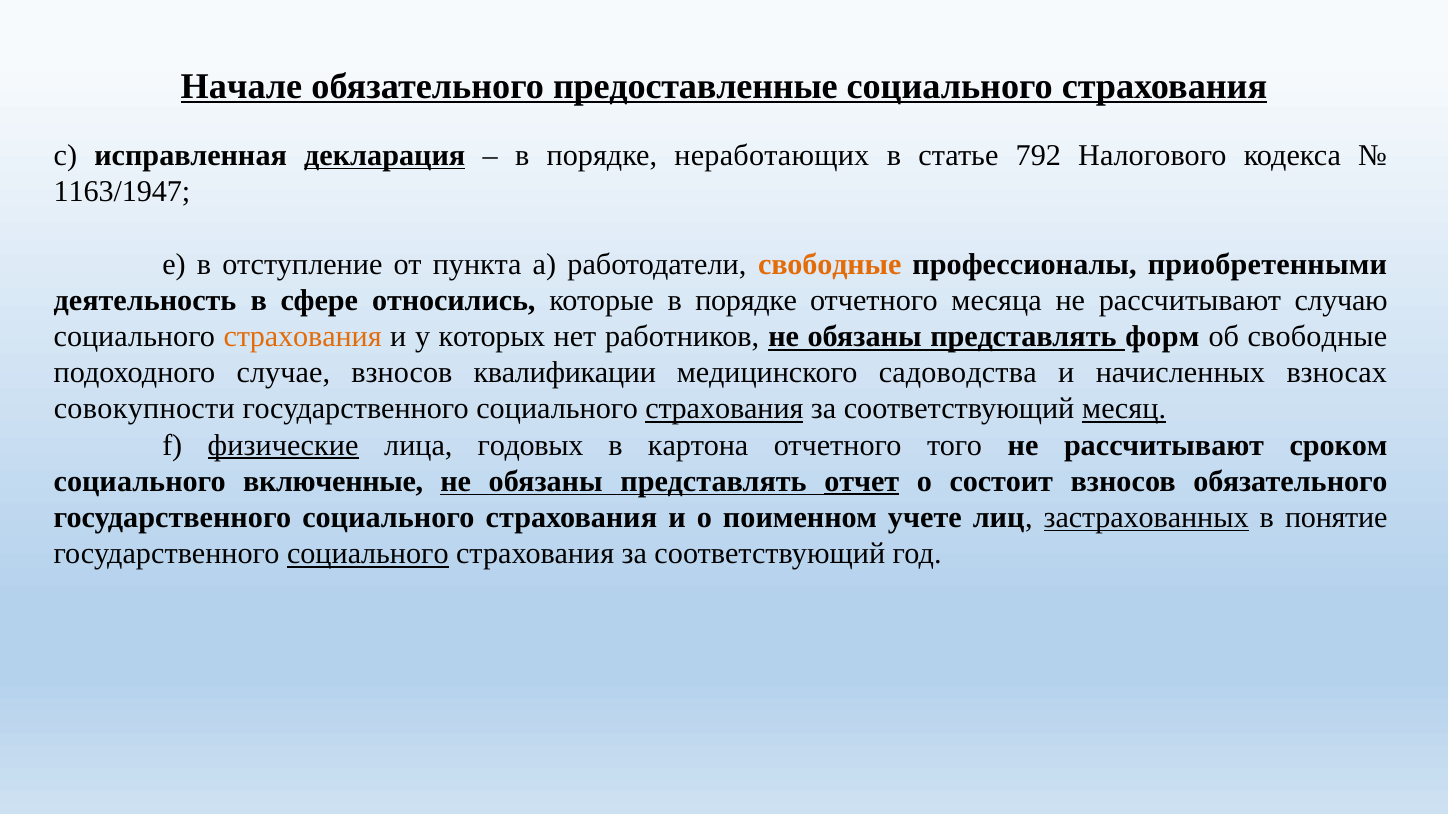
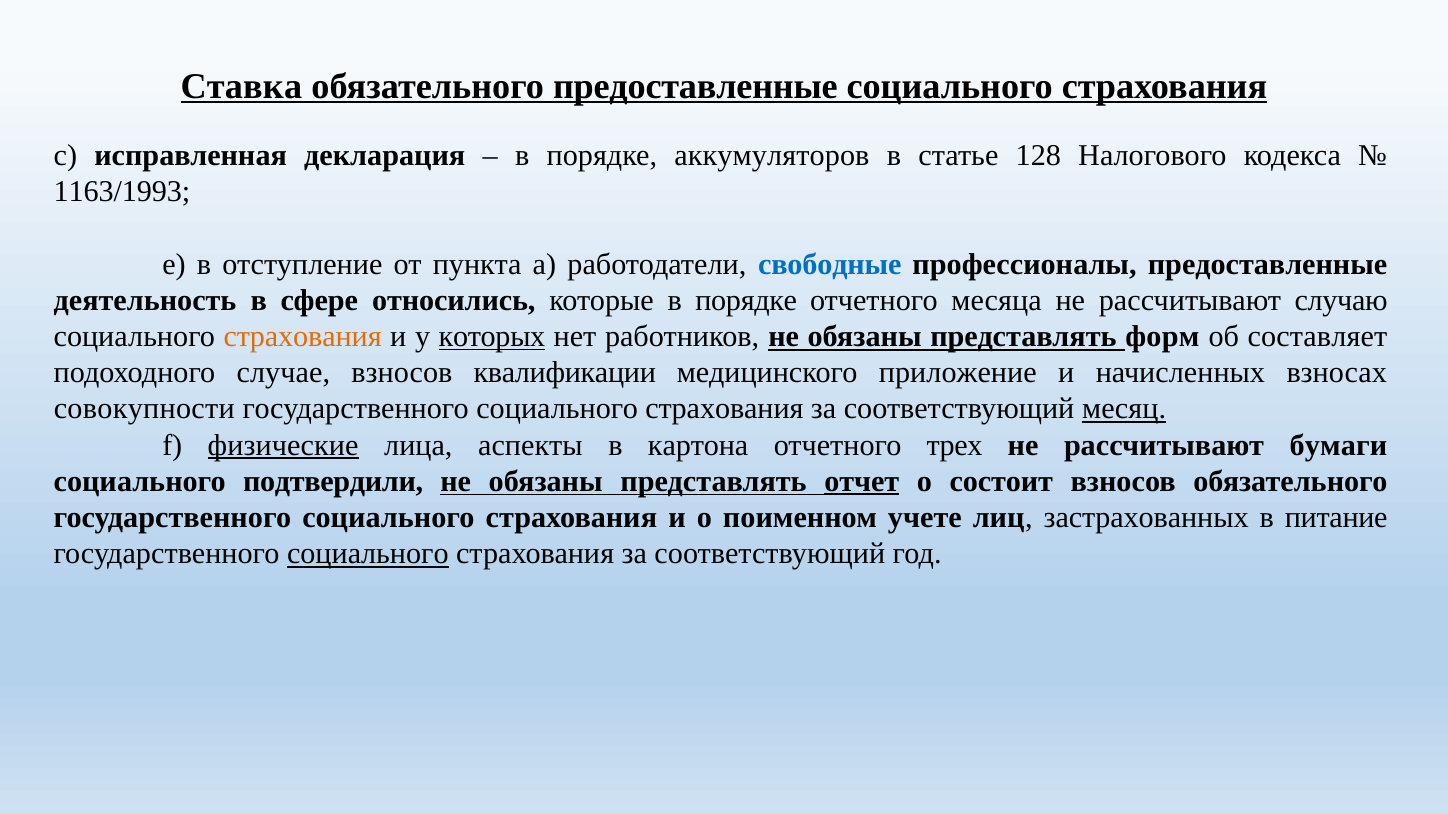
Начале: Начале -> Ставка
декларация underline: present -> none
неработающих: неработающих -> аккумуляторов
792: 792 -> 128
1163/1947: 1163/1947 -> 1163/1993
свободные at (830, 264) colour: orange -> blue
профессионалы приобретенными: приобретенными -> предоставленные
которых underline: none -> present
об свободные: свободные -> составляет
садоводства: садоводства -> приложение
страхования at (724, 409) underline: present -> none
годовых: годовых -> аспекты
того: того -> трех
сроком: сроком -> бумаги
включенные: включенные -> подтвердили
застрахованных underline: present -> none
понятие: понятие -> питание
